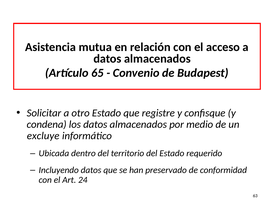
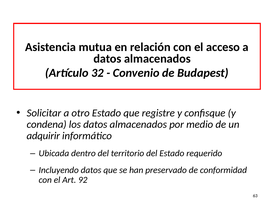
65: 65 -> 32
excluye: excluye -> adquirir
24: 24 -> 92
